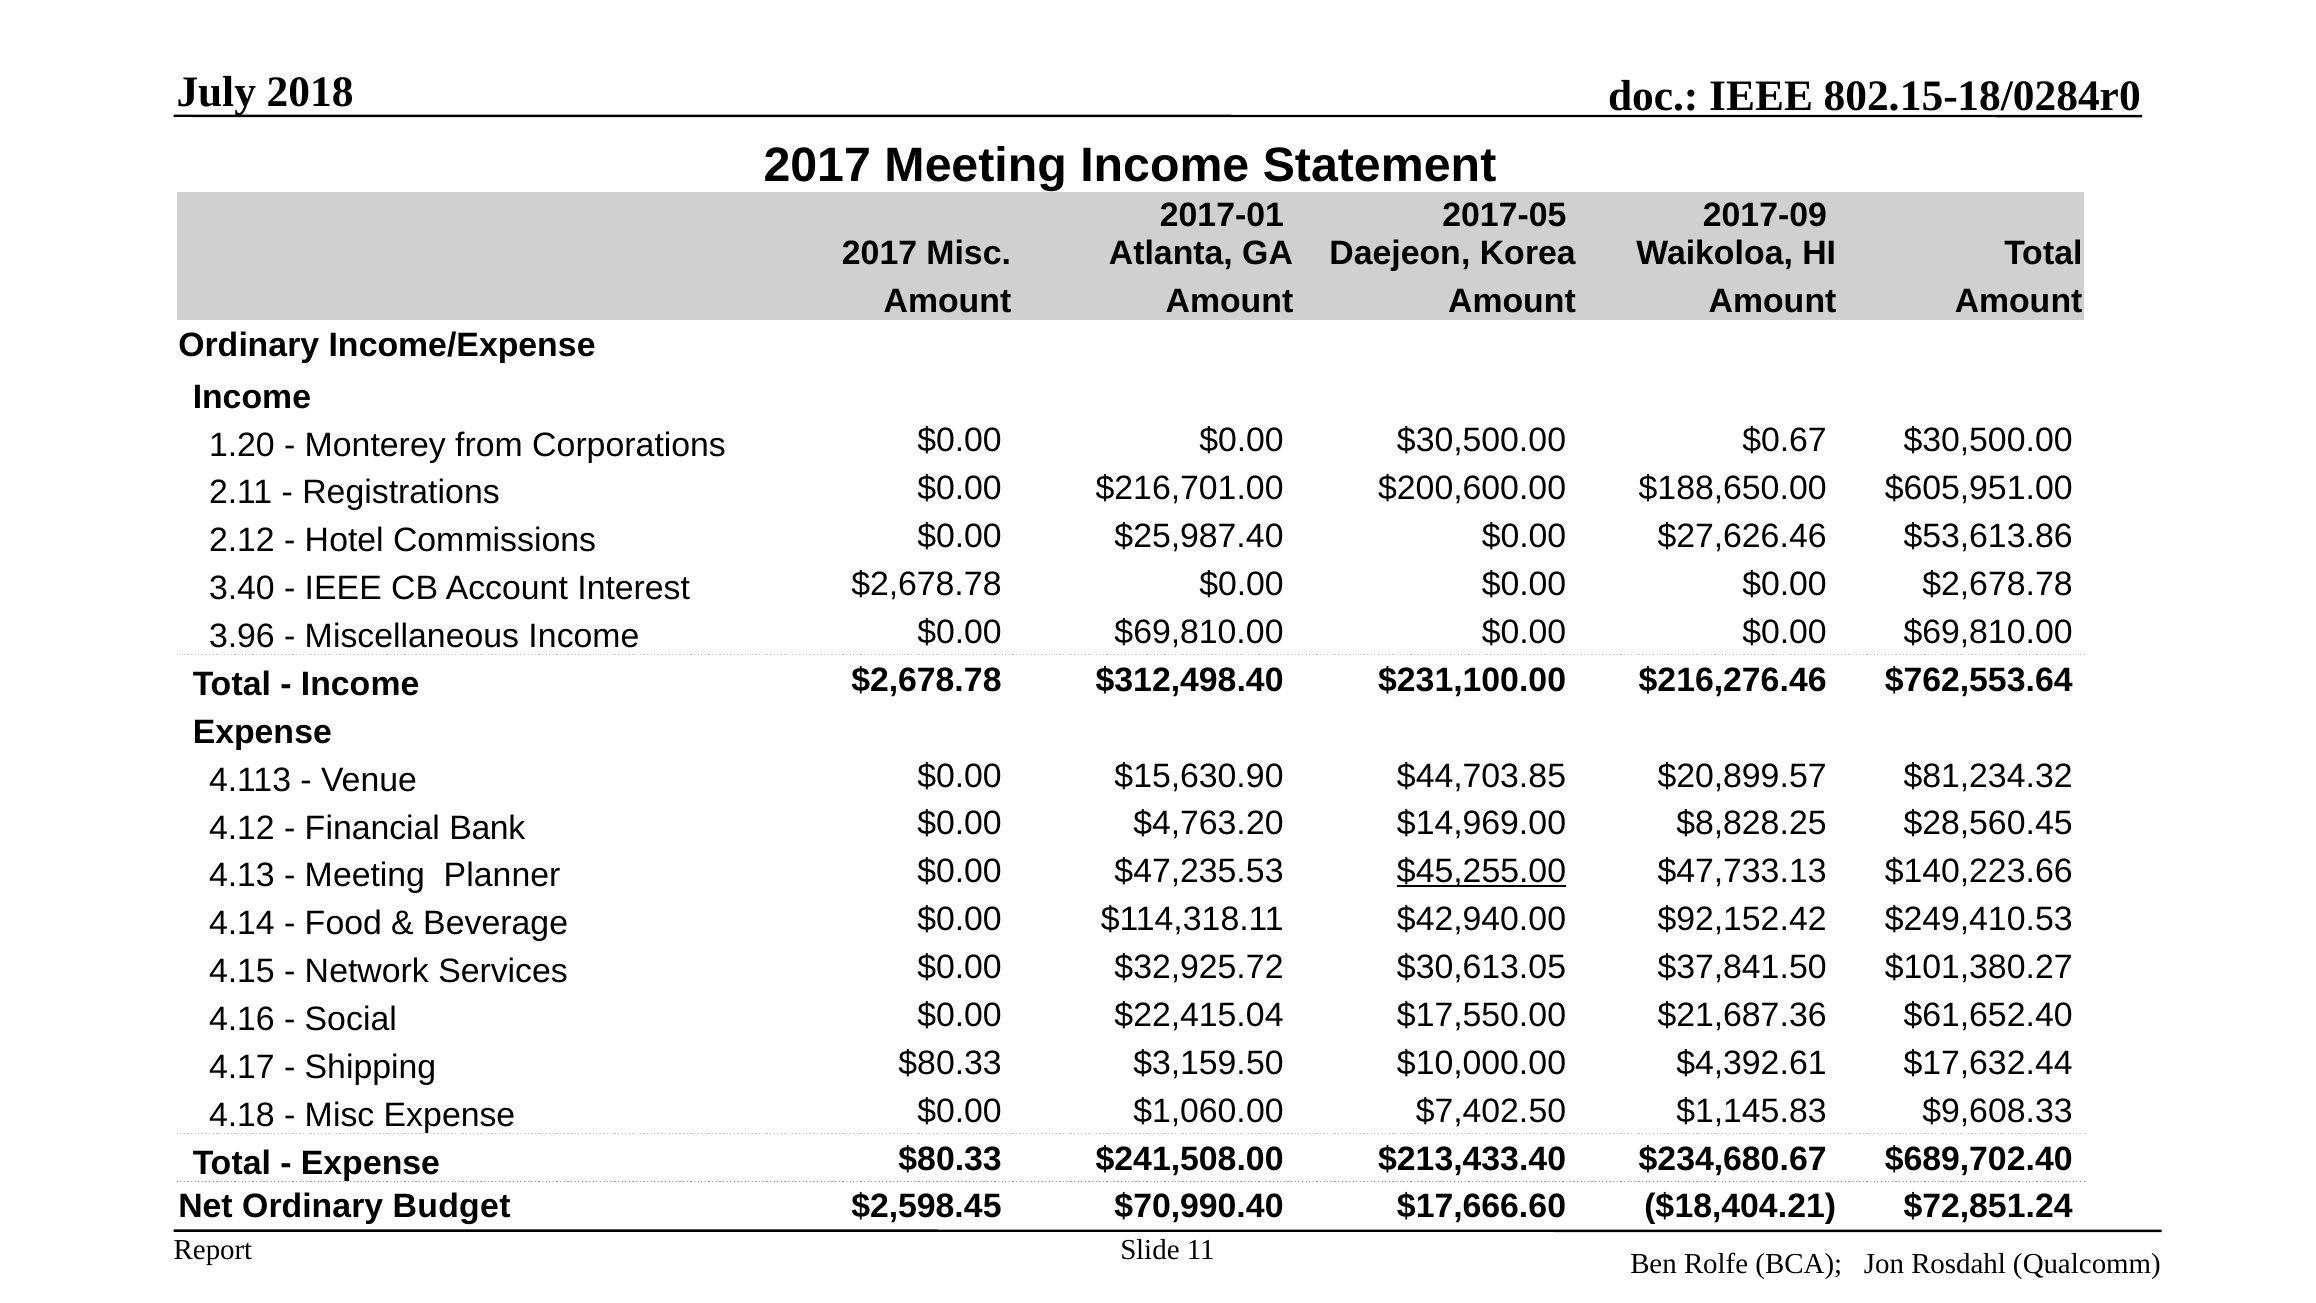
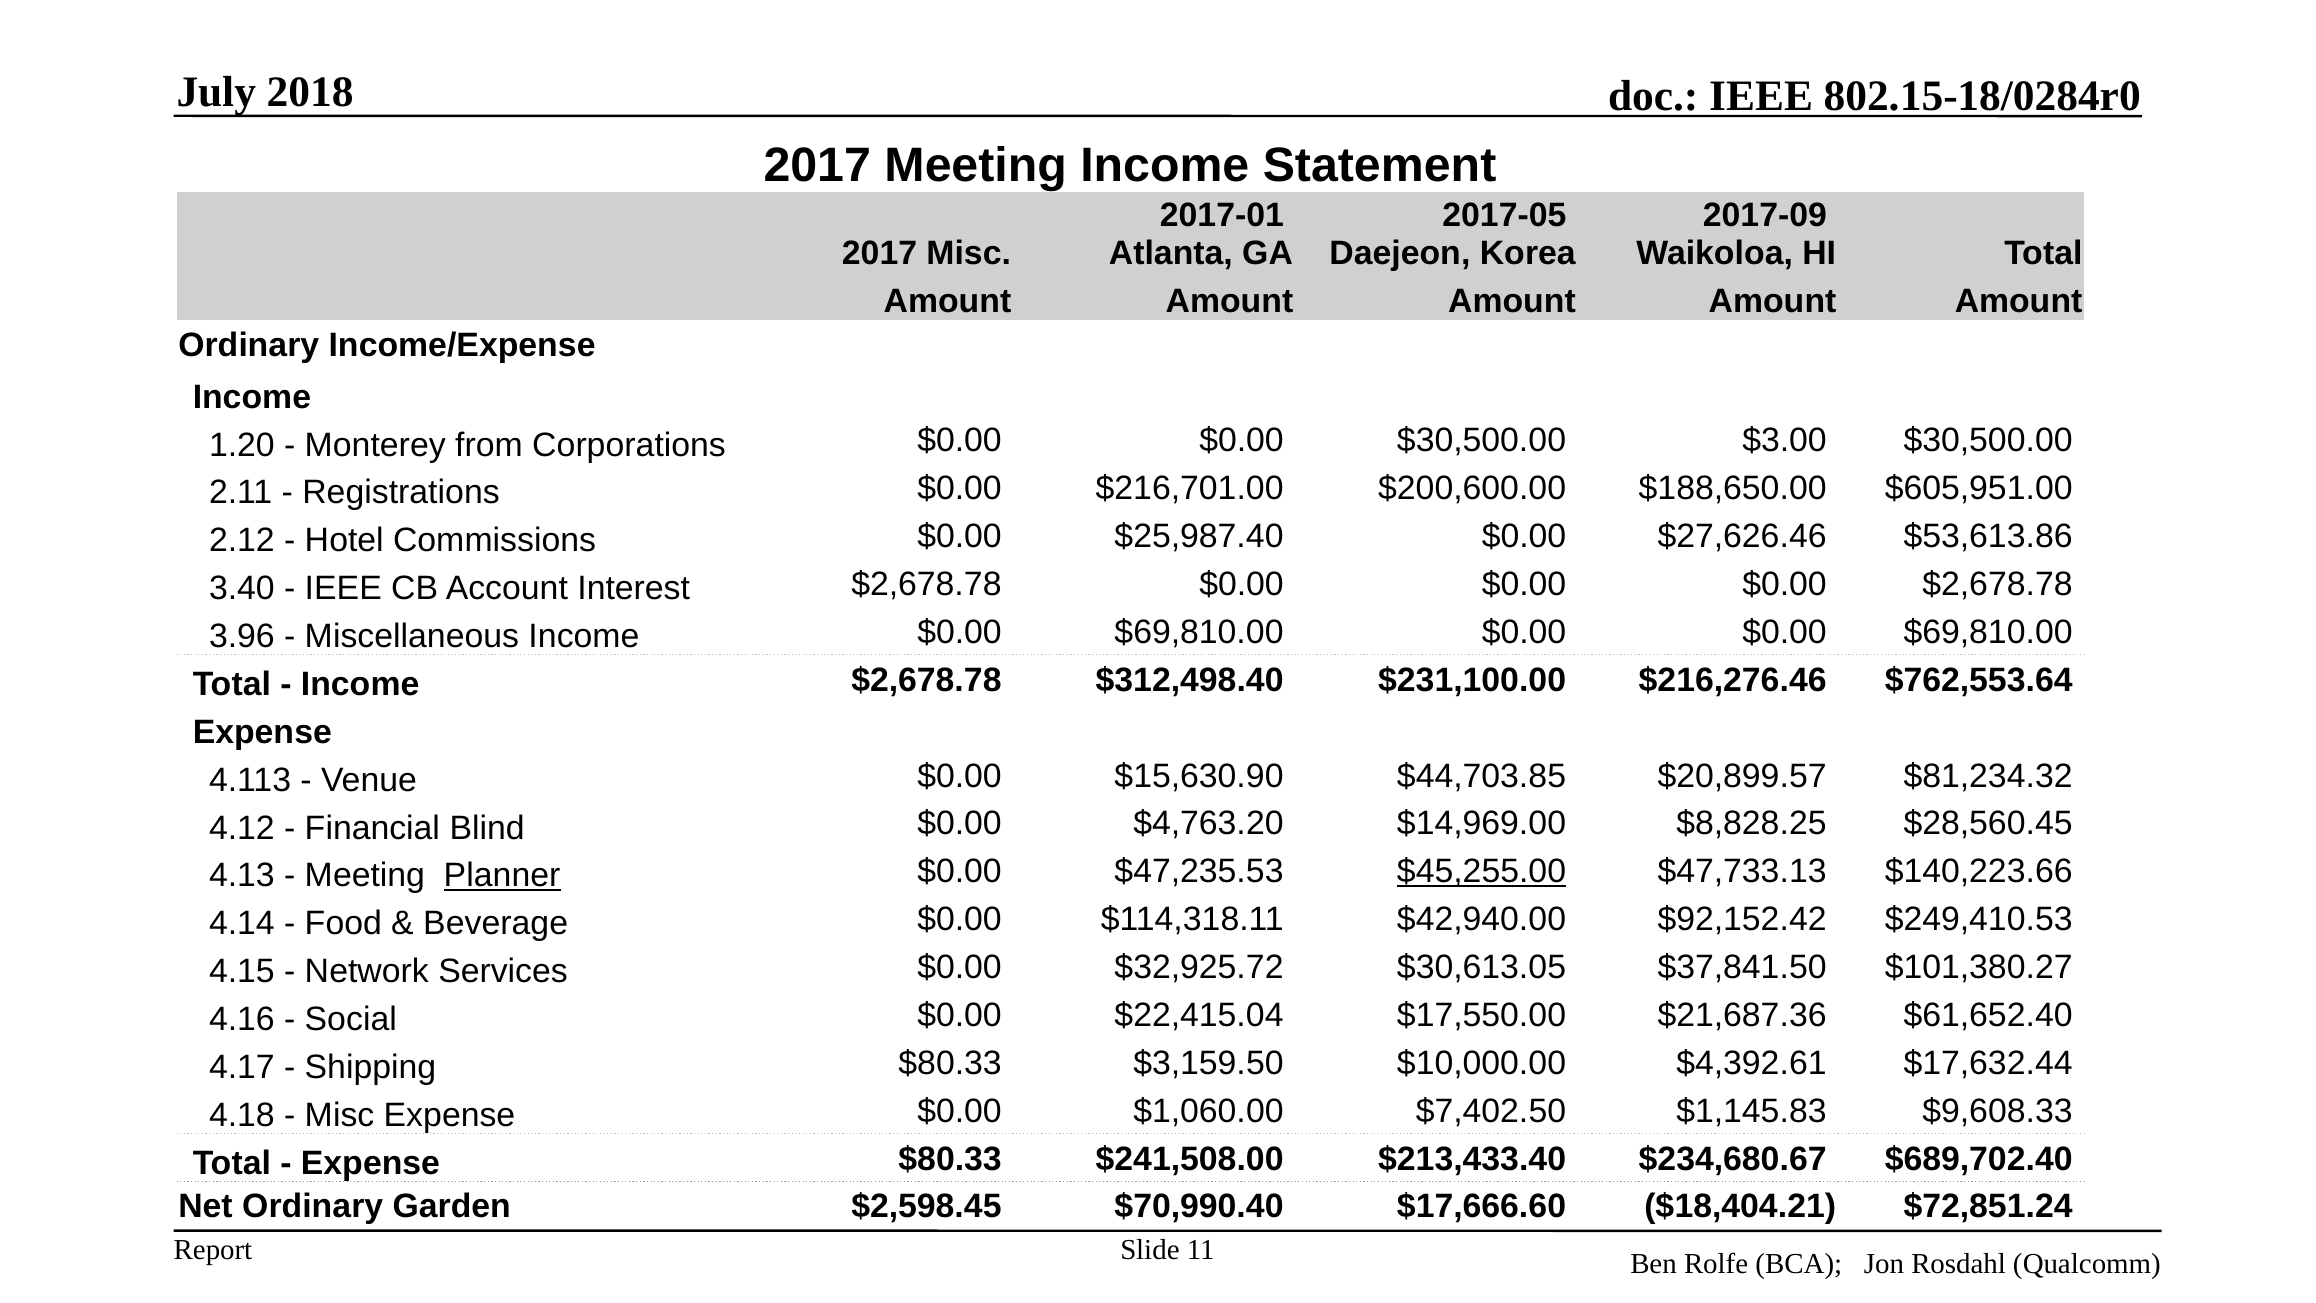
$0.67: $0.67 -> $3.00
Bank: Bank -> Blind
Planner underline: none -> present
Budget: Budget -> Garden
